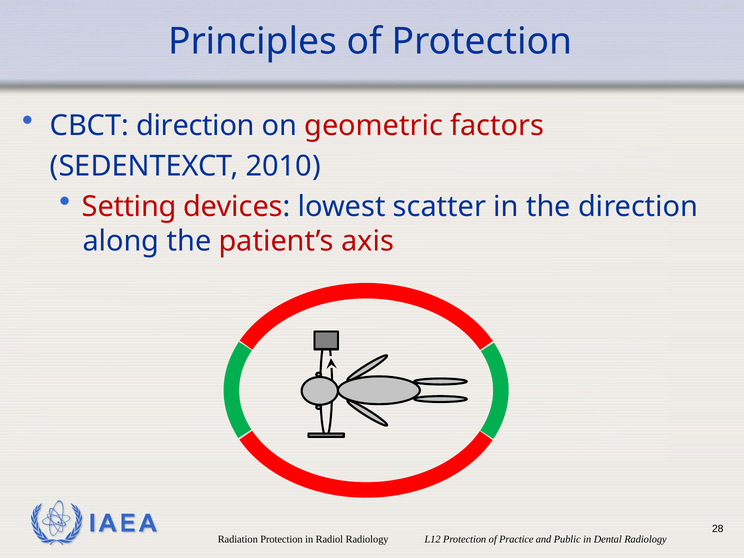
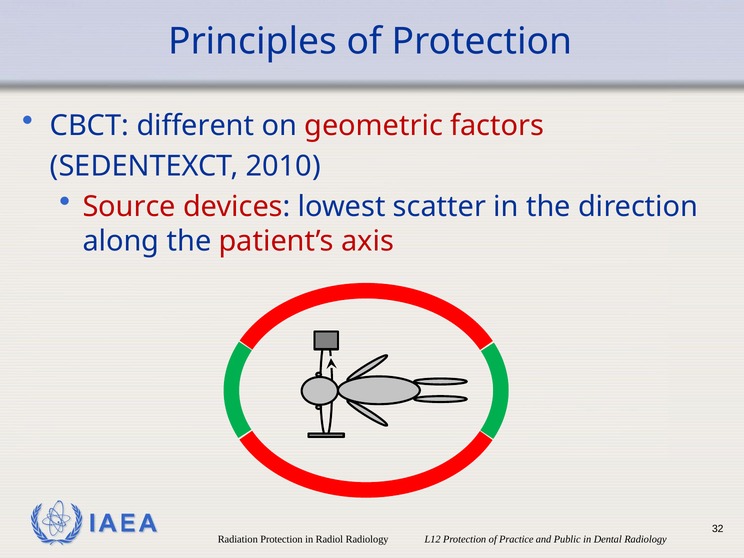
CBCT direction: direction -> different
Setting: Setting -> Source
28: 28 -> 32
